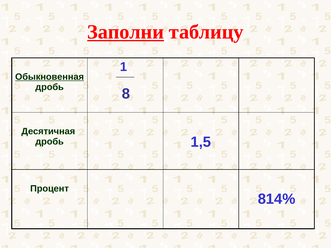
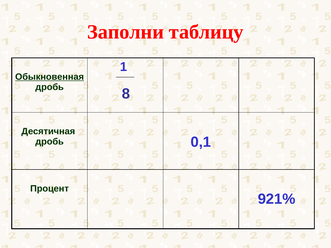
Заполни underline: present -> none
1,5: 1,5 -> 0,1
814%: 814% -> 921%
